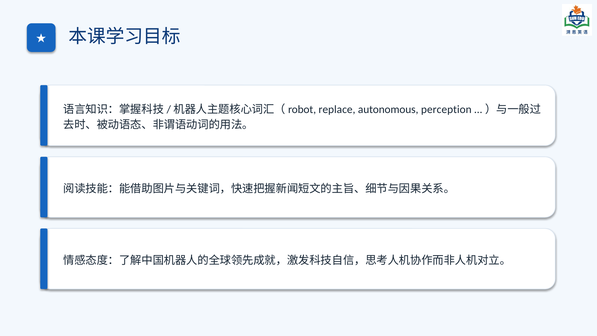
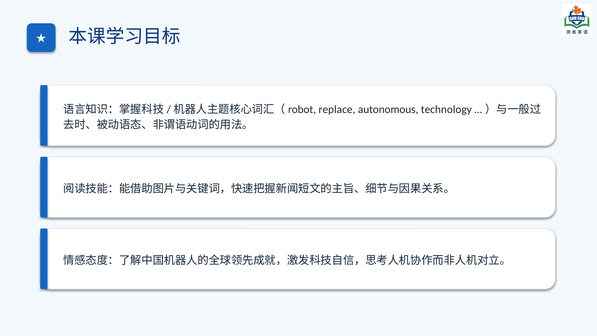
perception: perception -> technology
